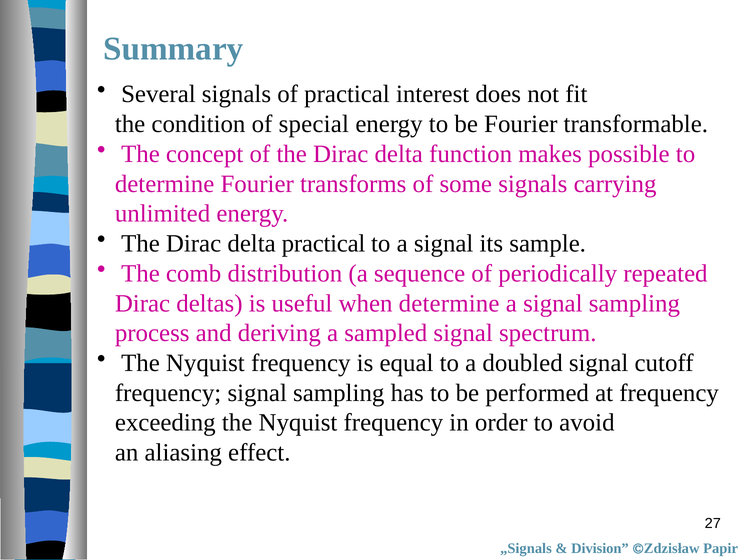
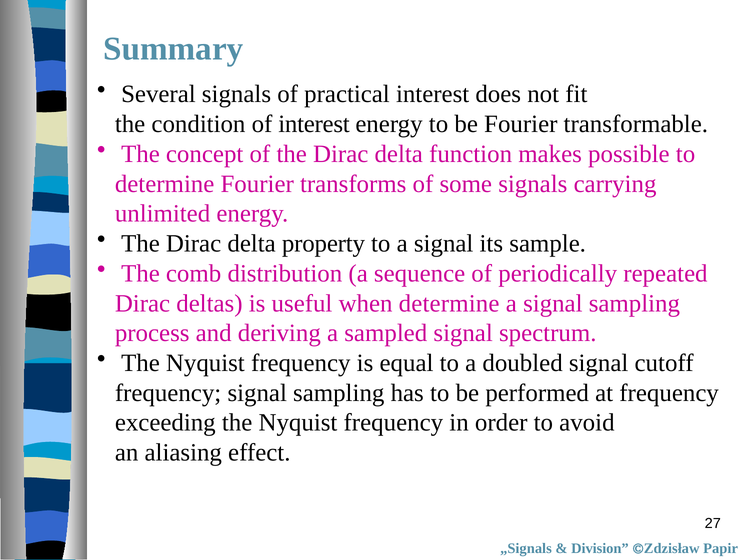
of special: special -> interest
delta practical: practical -> property
